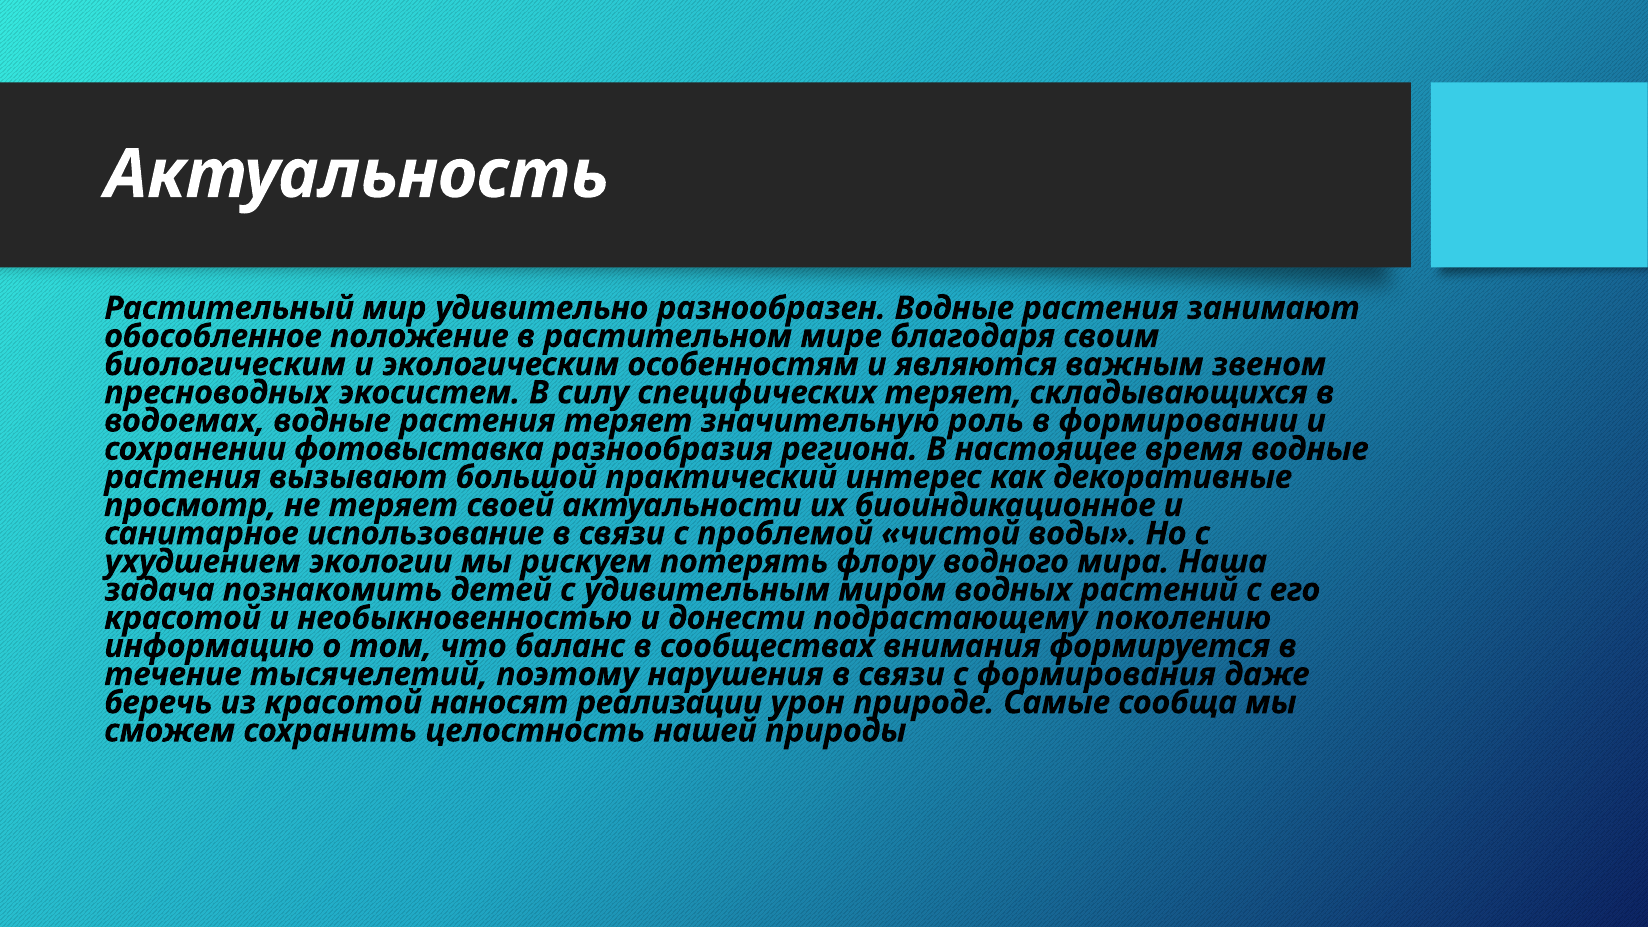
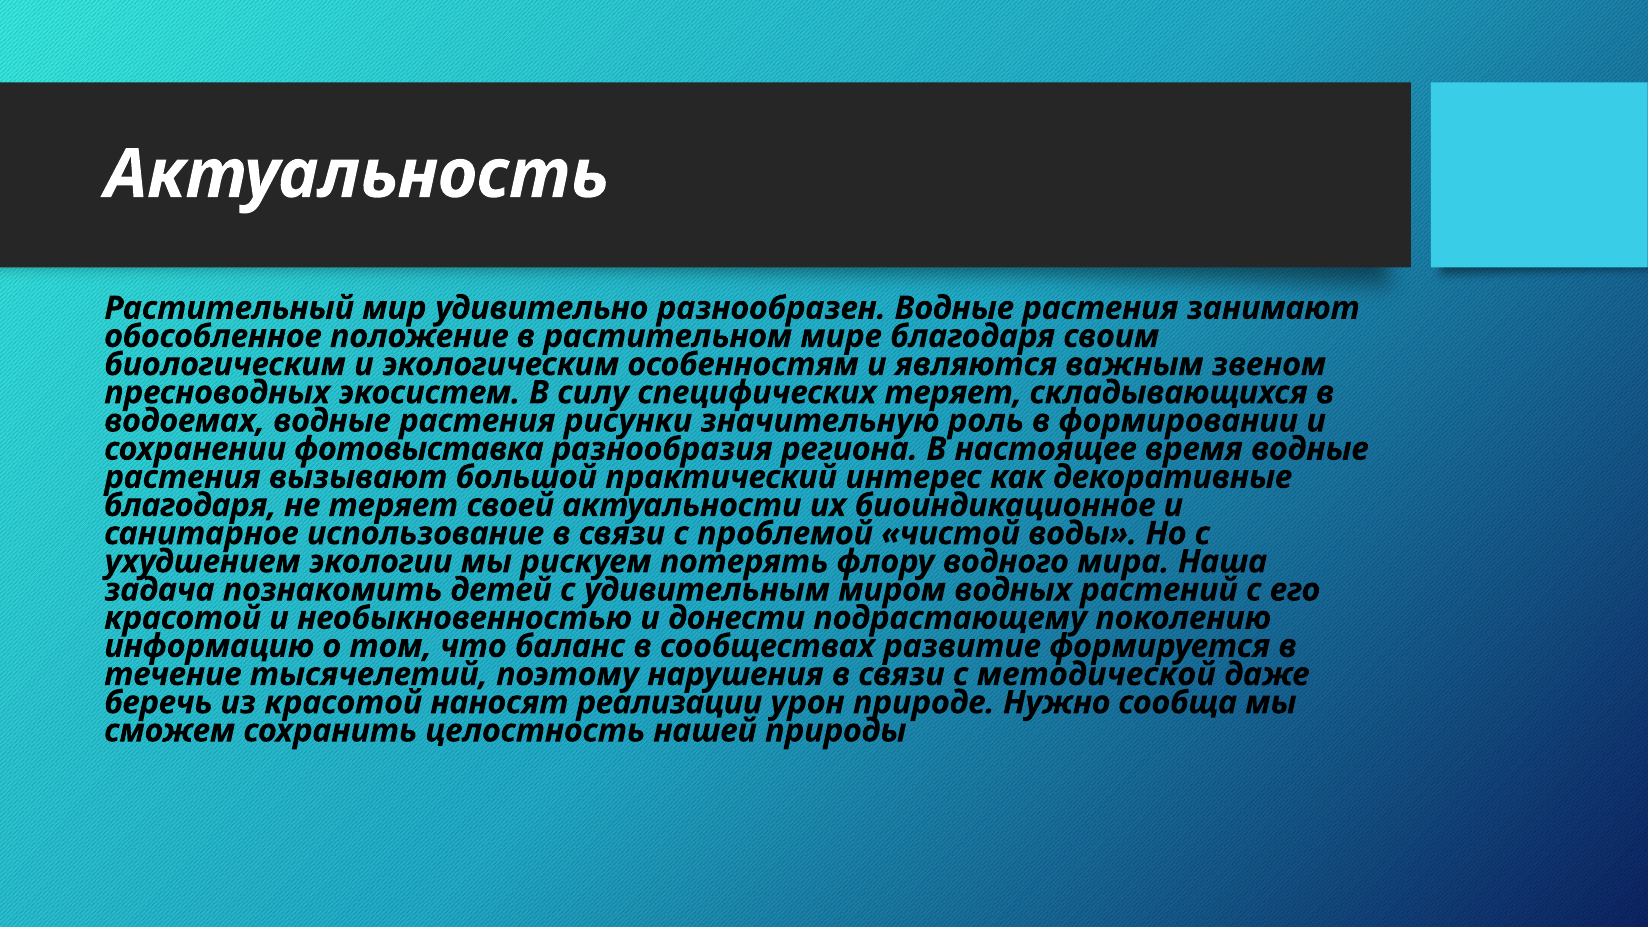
растения теряет: теряет -> рисунки
просмотр at (190, 505): просмотр -> благодаря
внимания: внимания -> развитие
формирования: формирования -> методической
Самые: Самые -> Нужно
